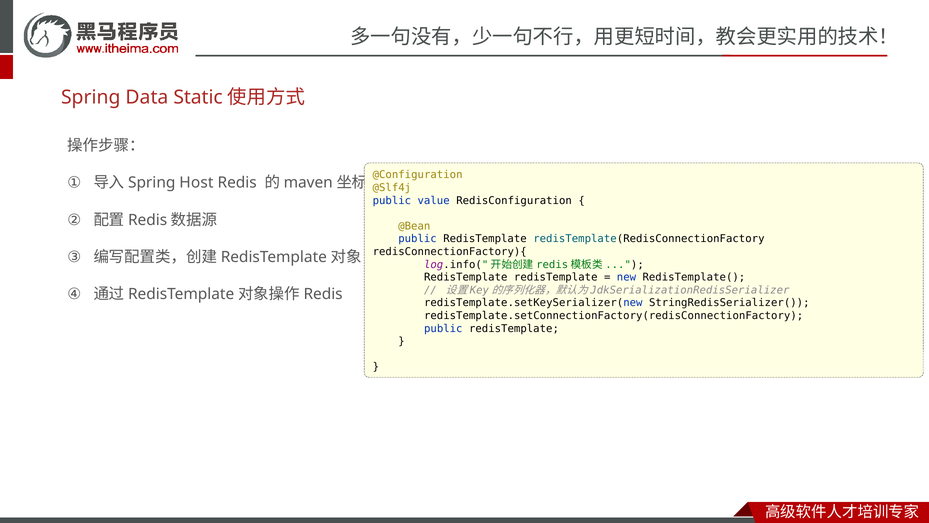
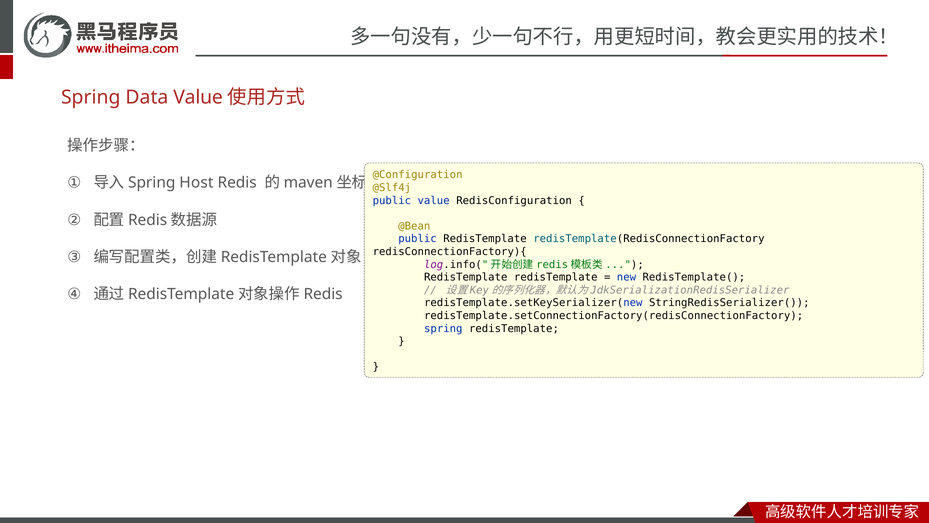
Data Static: Static -> Value
public at (443, 328): public -> spring
